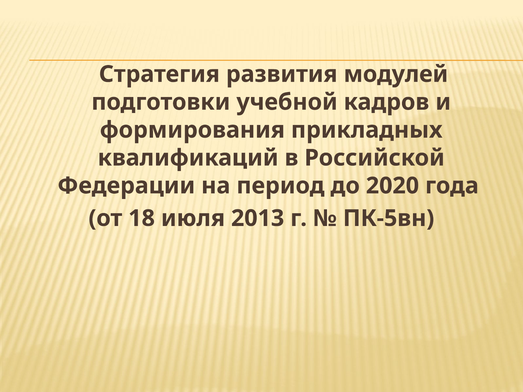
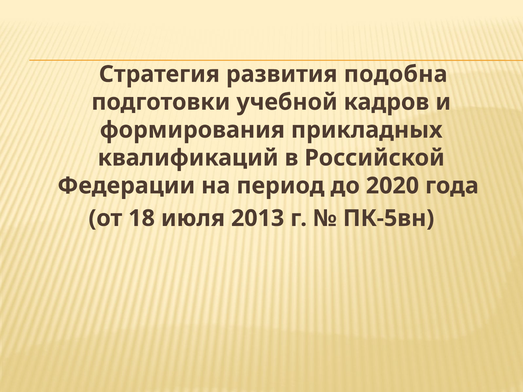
модулей: модулей -> подобна
